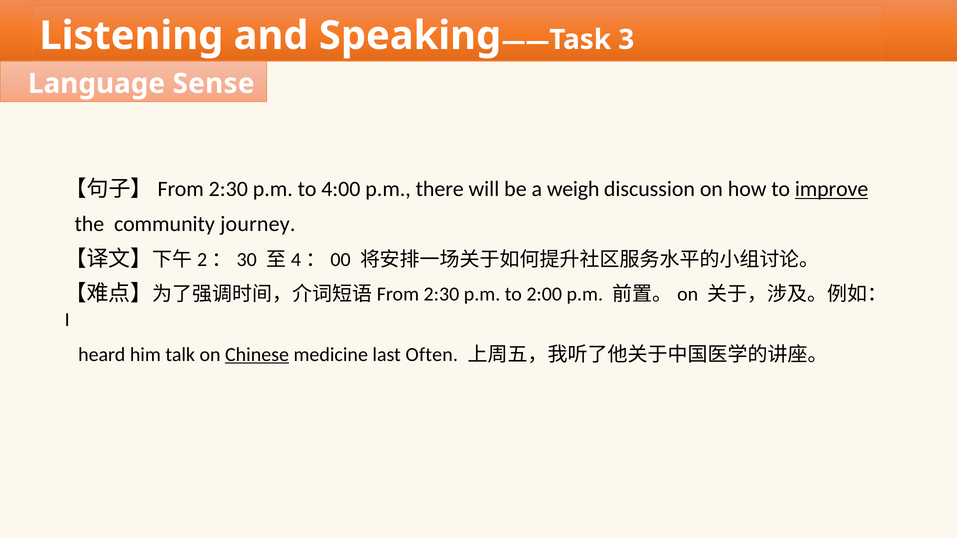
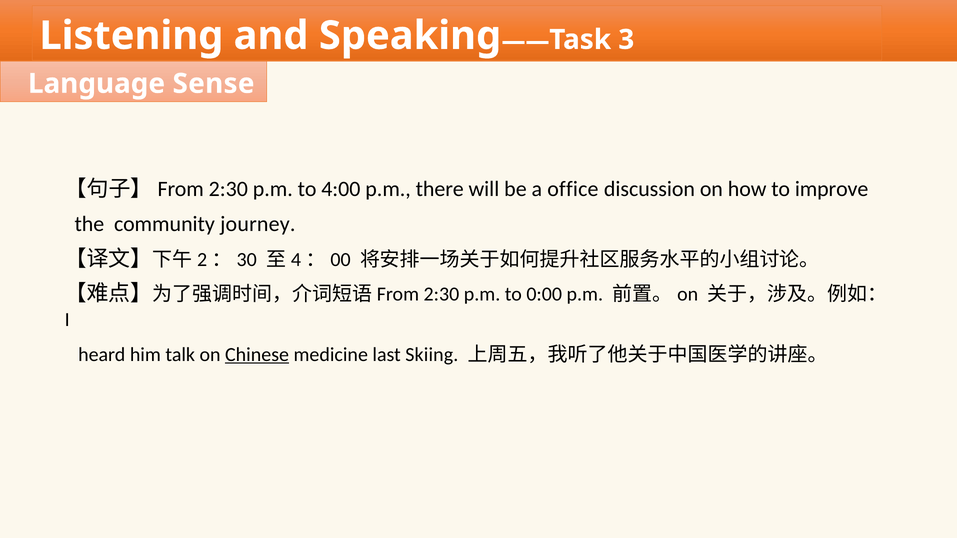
weigh: weigh -> office
improve underline: present -> none
2:00: 2:00 -> 0:00
Often: Often -> Skiing
